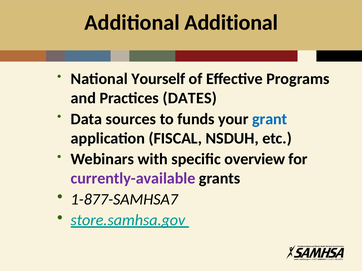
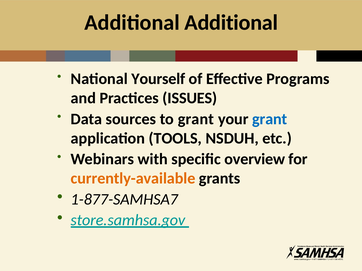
DATES: DATES -> ISSUES
to funds: funds -> grant
FISCAL: FISCAL -> TOOLS
currently-available colour: purple -> orange
